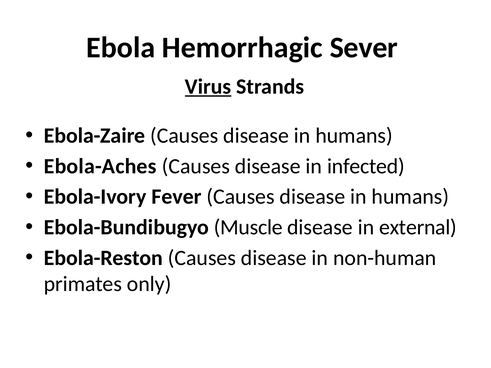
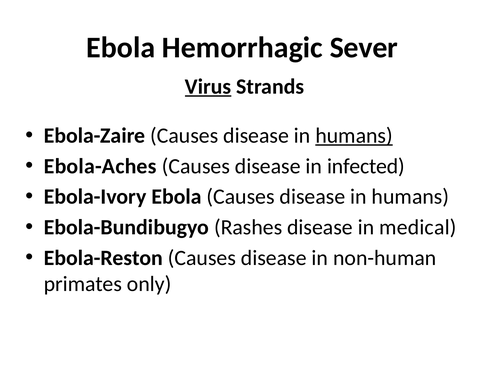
humans at (354, 136) underline: none -> present
Ebola-Ivory Fever: Fever -> Ebola
Muscle: Muscle -> Rashes
external: external -> medical
